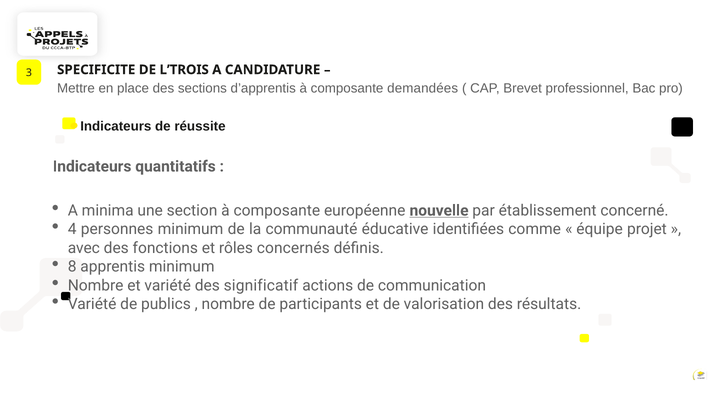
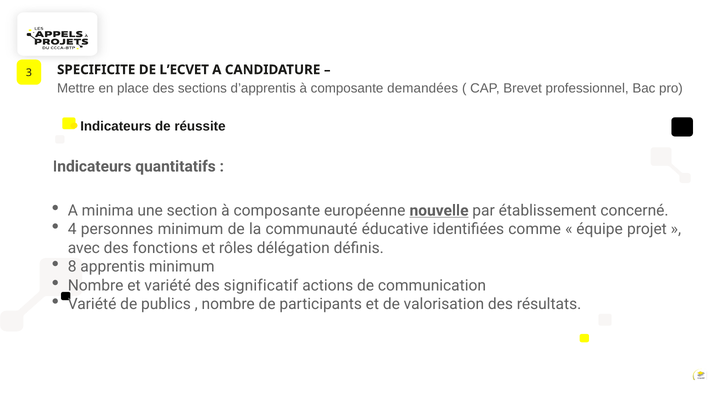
L’TROIS: L’TROIS -> L’ECVET
concernés: concernés -> délégation
